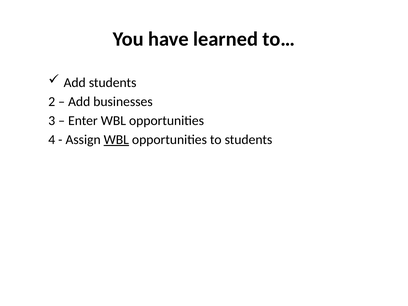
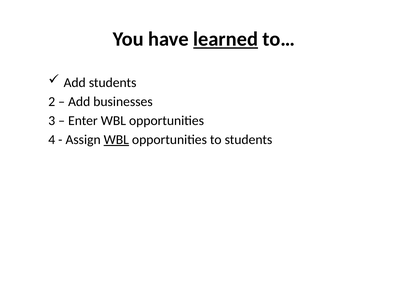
learned underline: none -> present
